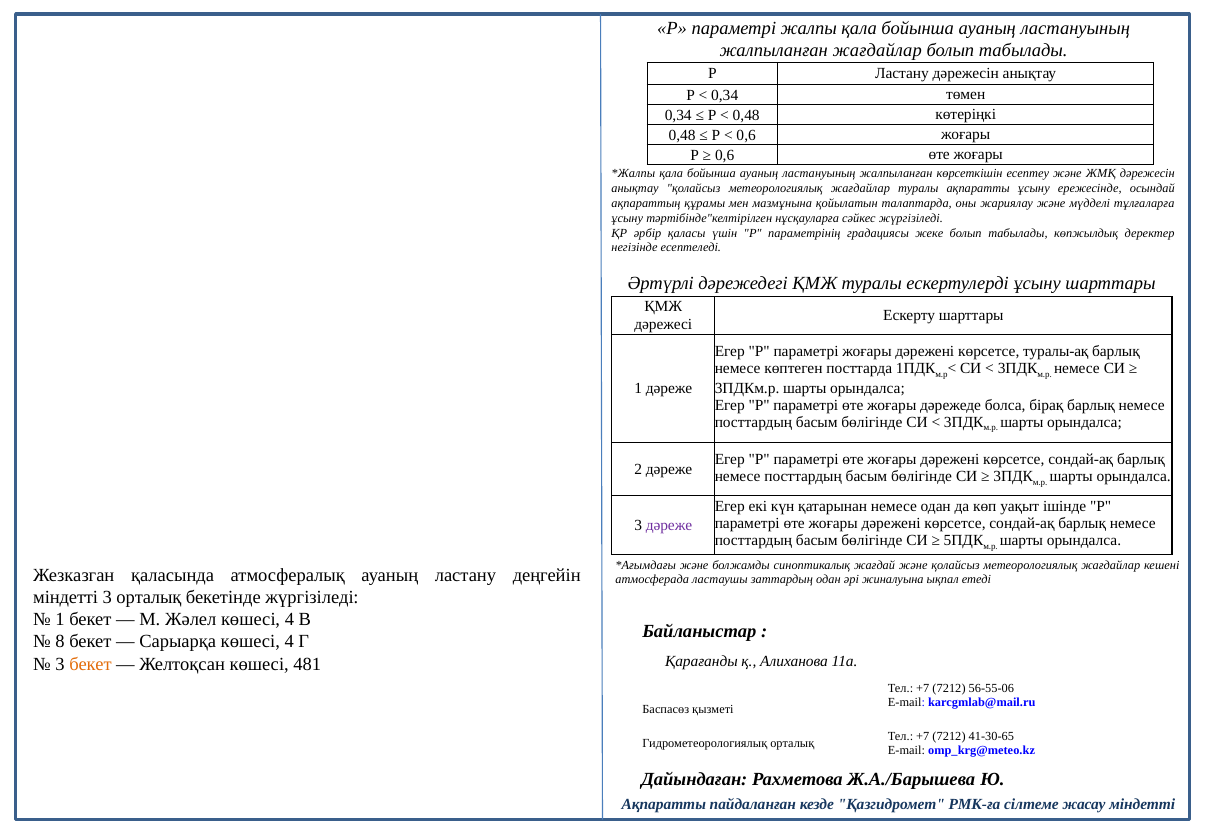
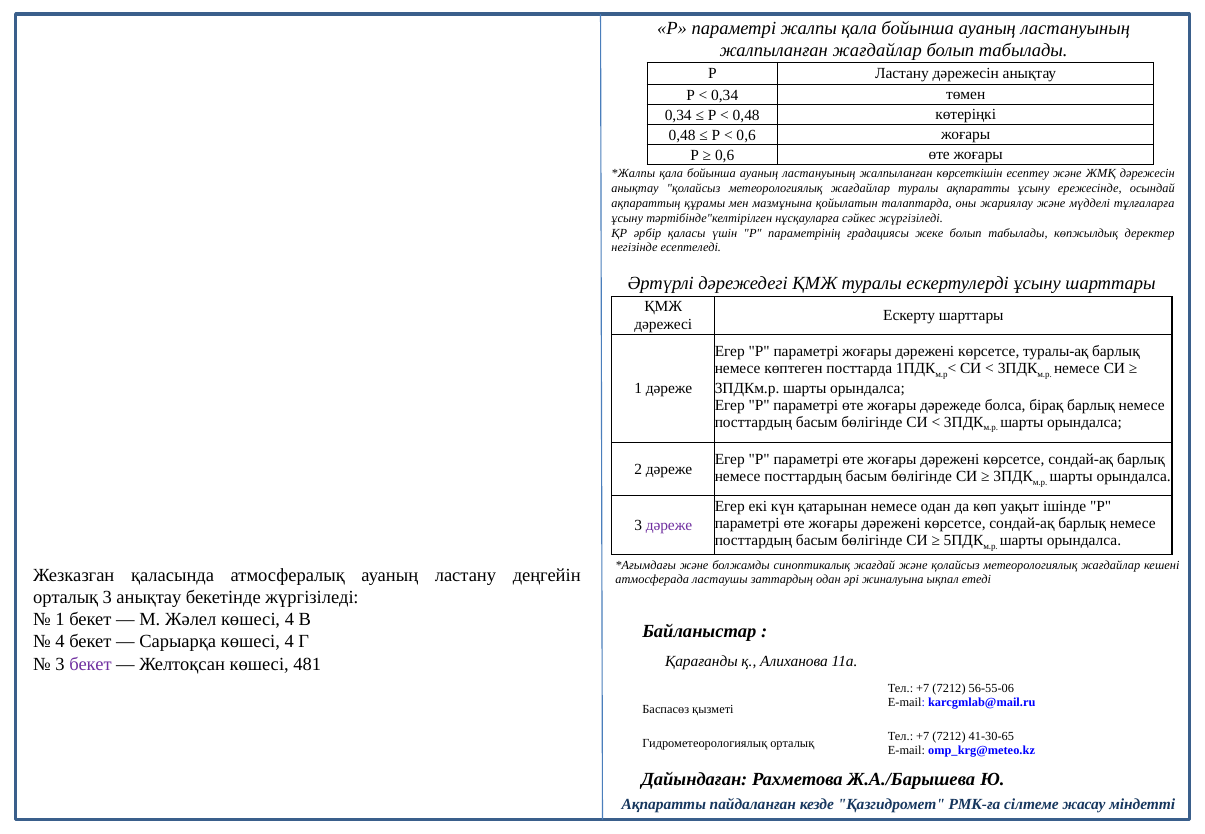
міндетті at (66, 597): міндетті -> орталық
3 орталық: орталық -> анықтау
8 at (60, 642): 8 -> 4
бекет at (90, 664) colour: orange -> purple
